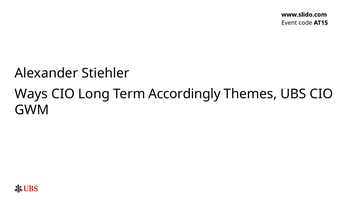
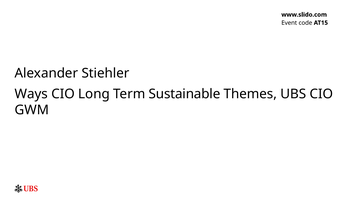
Accordingly: Accordingly -> Sustainable
